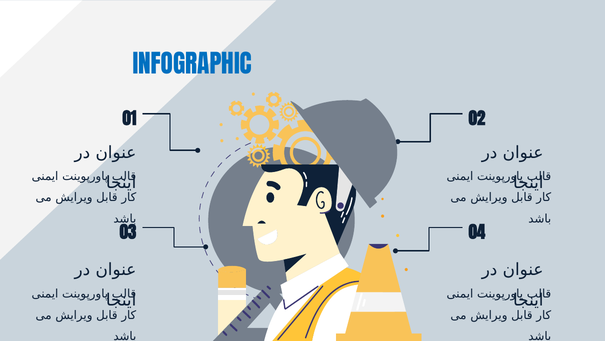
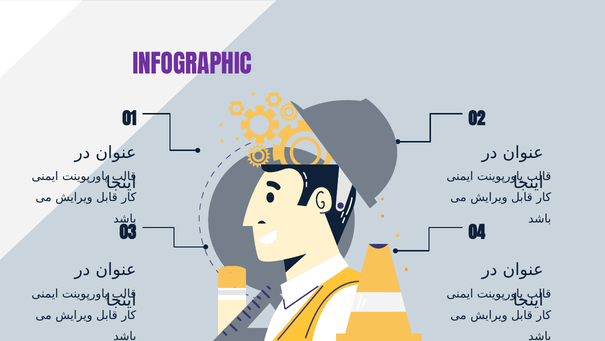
INFOGRAPHIC colour: blue -> purple
